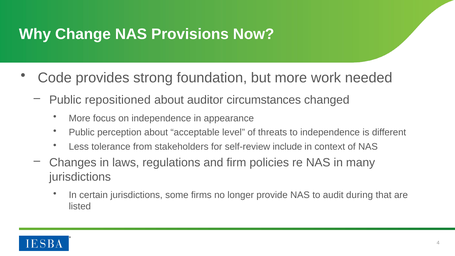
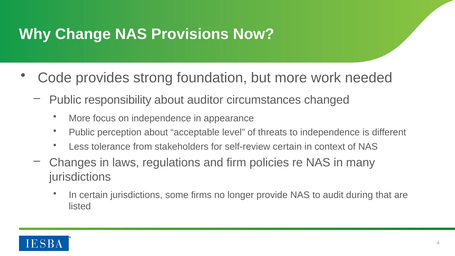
repositioned: repositioned -> responsibility
self-review include: include -> certain
